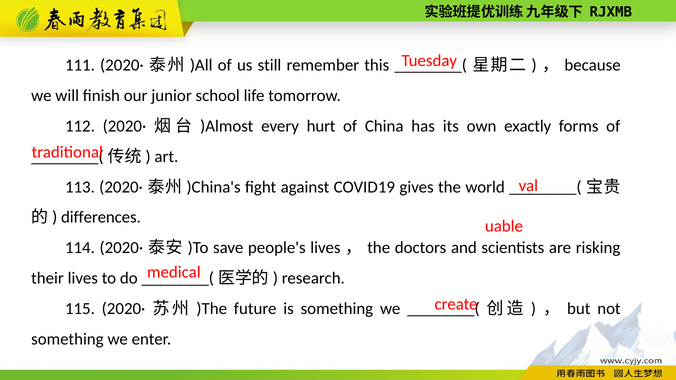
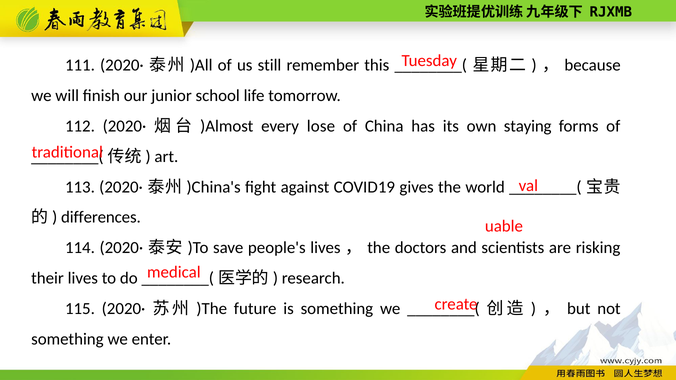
hurt: hurt -> lose
exactly: exactly -> staying
